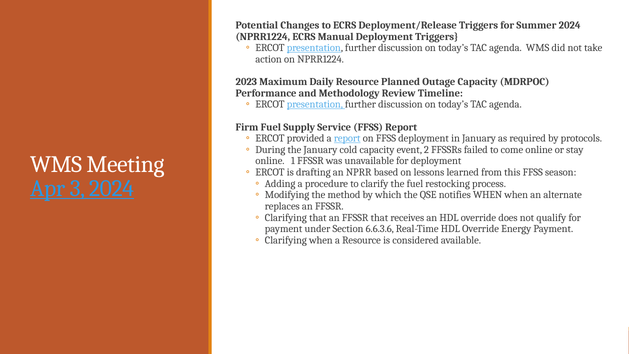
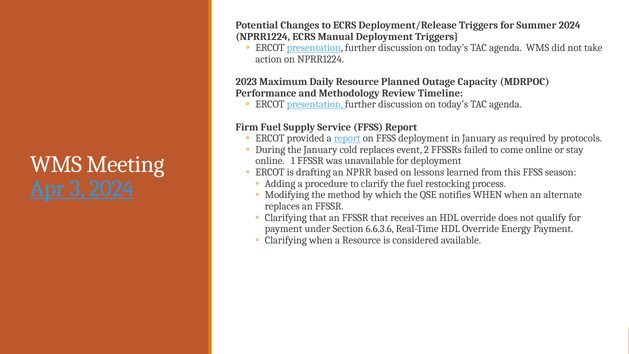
cold capacity: capacity -> replaces
